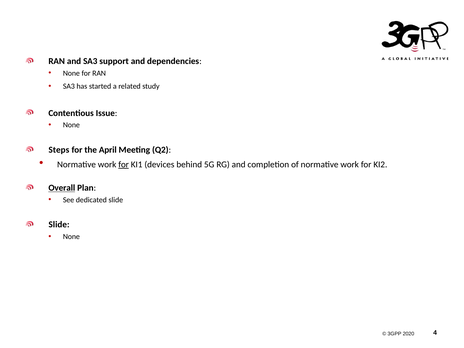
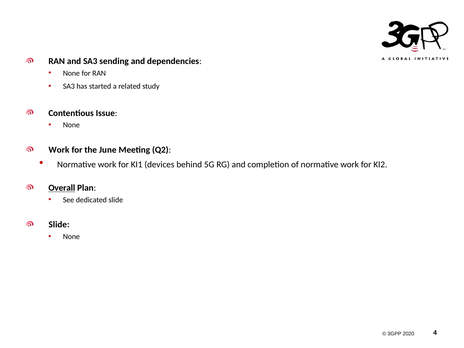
support: support -> sending
Steps at (59, 150): Steps -> Work
April: April -> June
for at (124, 164) underline: present -> none
